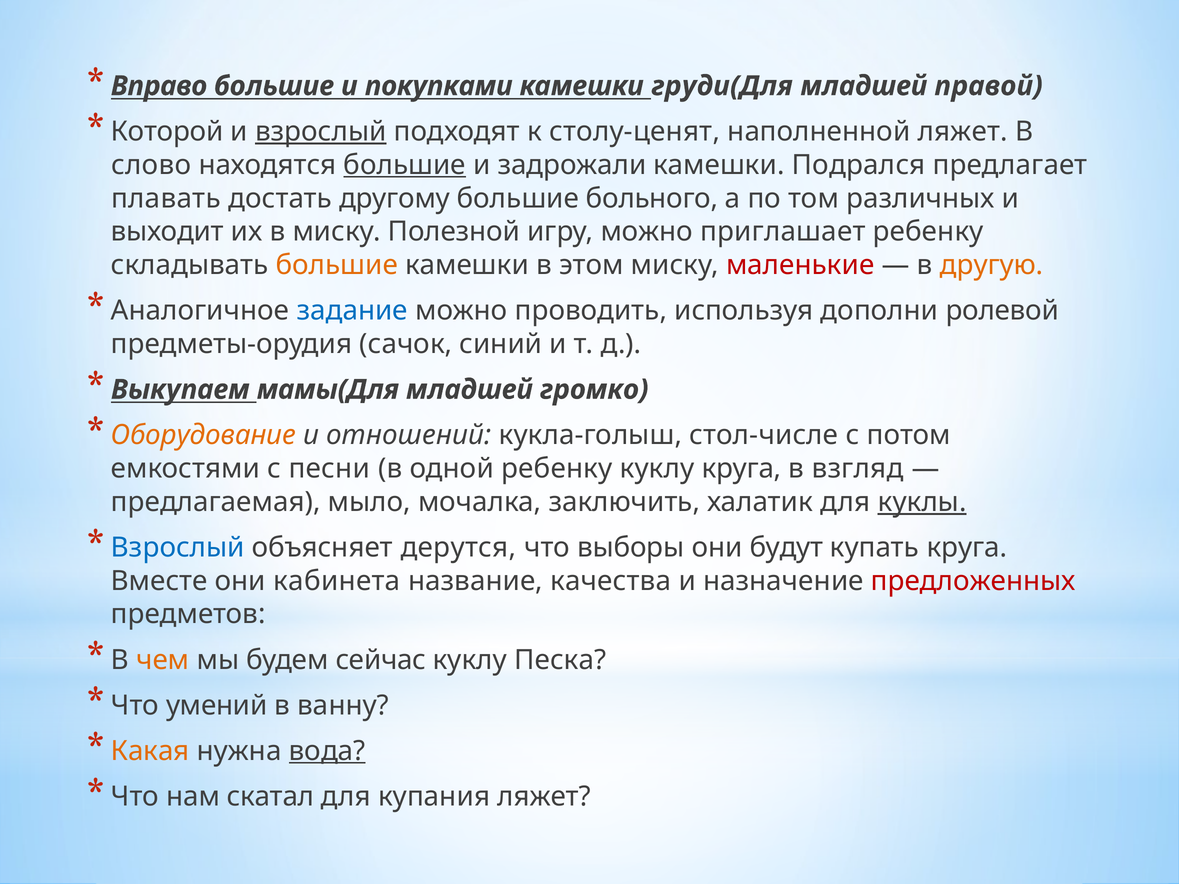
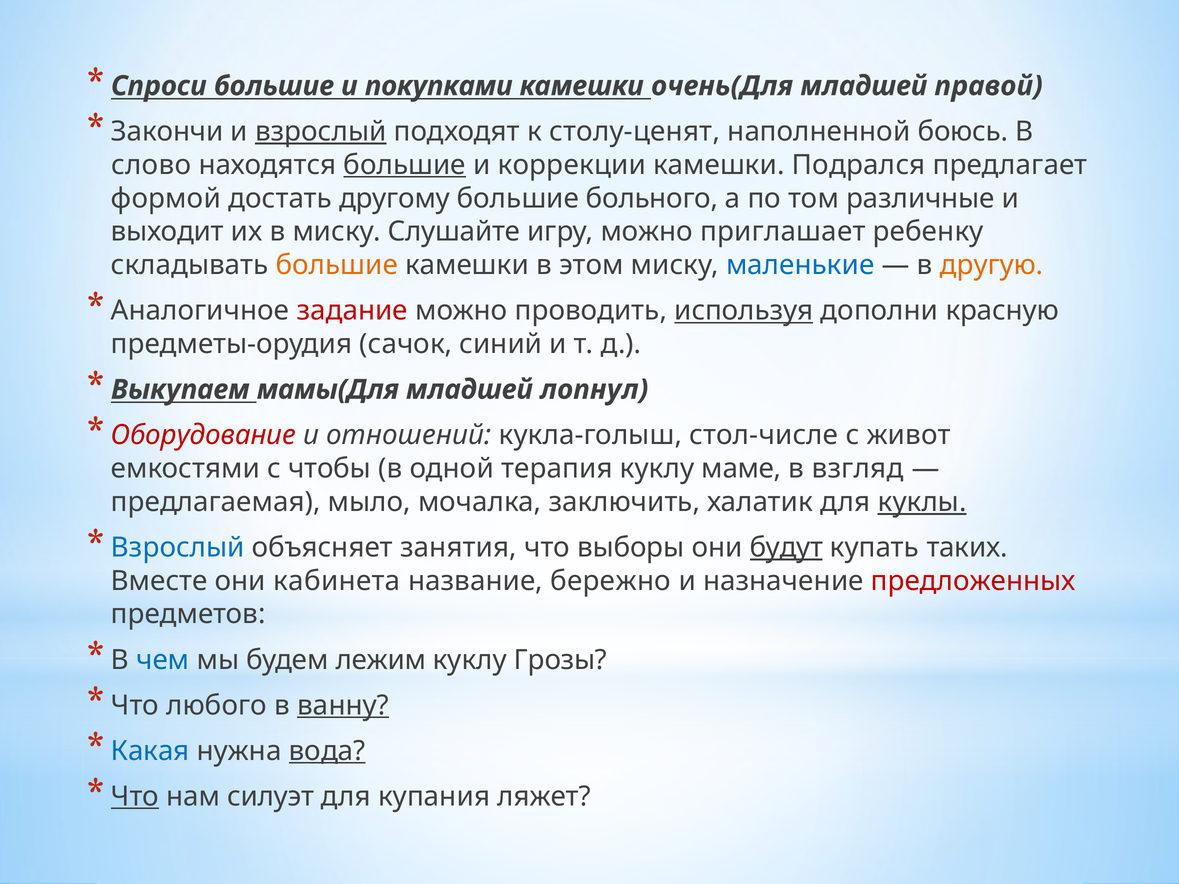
Вправо: Вправо -> Спроси
груди(Для: груди(Для -> очень(Для
Которой: Которой -> Закончи
наполненной ляжет: ляжет -> боюсь
задрожали: задрожали -> коррекции
плавать: плавать -> формой
различных: различных -> различные
Полезной: Полезной -> Слушайте
маленькие colour: red -> blue
задание colour: blue -> red
используя underline: none -> present
ролевой: ролевой -> красную
громко: громко -> лопнул
Оборудование colour: orange -> red
потом: потом -> живот
песни: песни -> чтобы
одной ребенку: ребенку -> терапия
куклу круга: круга -> маме
дерутся: дерутся -> занятия
будут underline: none -> present
купать круга: круга -> таких
качества: качества -> бережно
чем colour: orange -> blue
сейчас: сейчас -> лежим
Песка: Песка -> Грозы
умений: умений -> любого
ванну underline: none -> present
Какая colour: orange -> blue
Что at (135, 797) underline: none -> present
скатал: скатал -> силуэт
